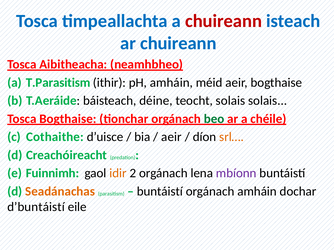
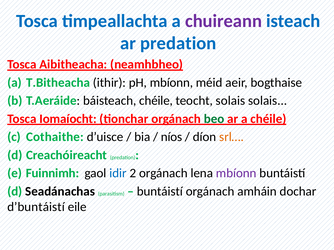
chuireann at (224, 21) colour: red -> purple
ar chuireann: chuireann -> predation
T.Parasitism: T.Parasitism -> T.Bitheacha
pH amháin: amháin -> mbíonn
báisteach déine: déine -> chéile
Tosca Bogthaise: Bogthaise -> Iomaíocht
aeir at (171, 137): aeir -> níos
idir colour: orange -> blue
Seadánachas colour: orange -> black
